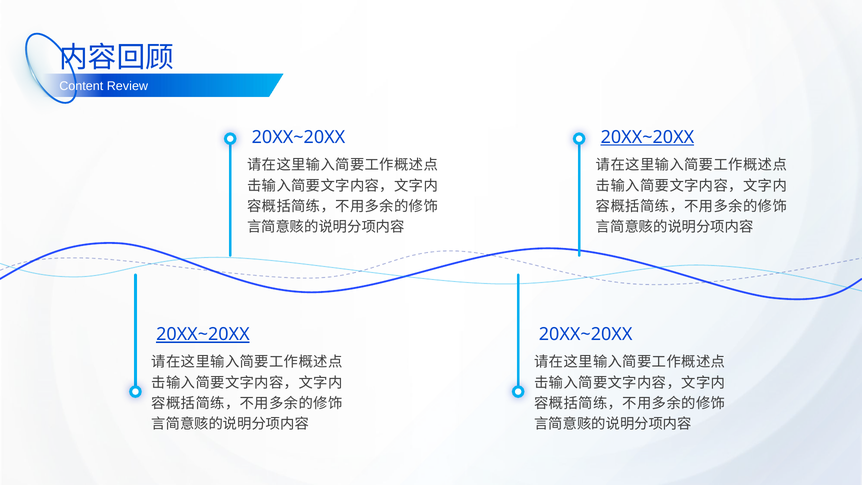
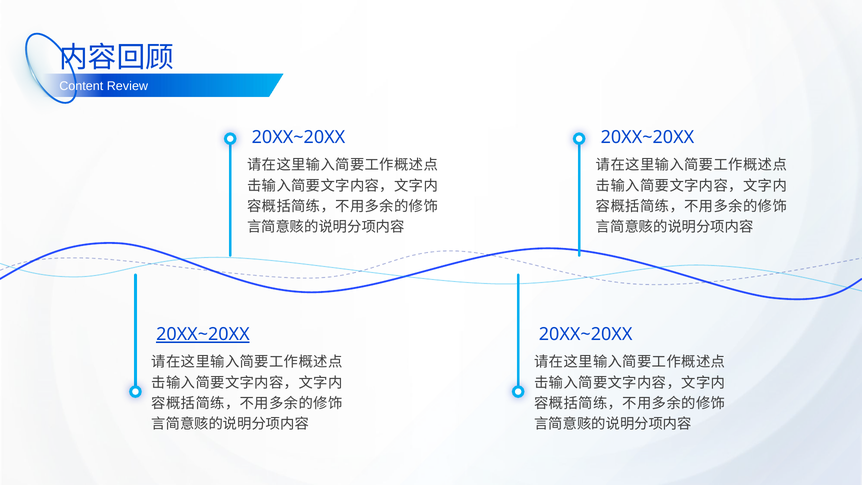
20XX~20XX at (647, 137) underline: present -> none
